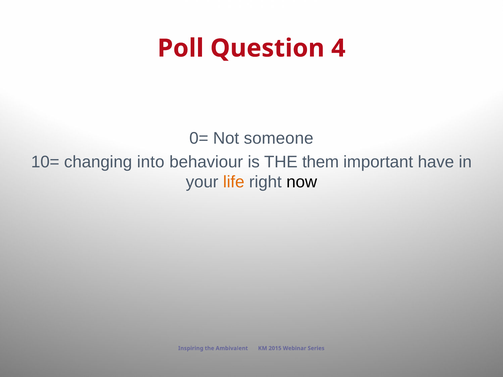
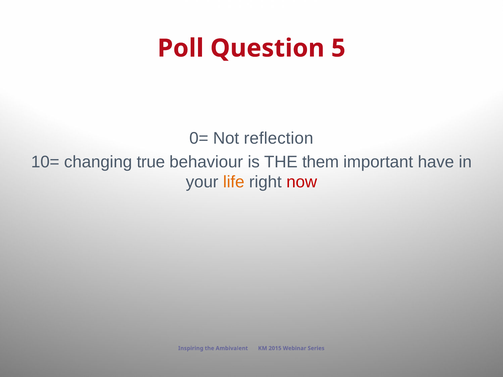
4: 4 -> 5
someone: someone -> reflection
into: into -> true
now colour: black -> red
